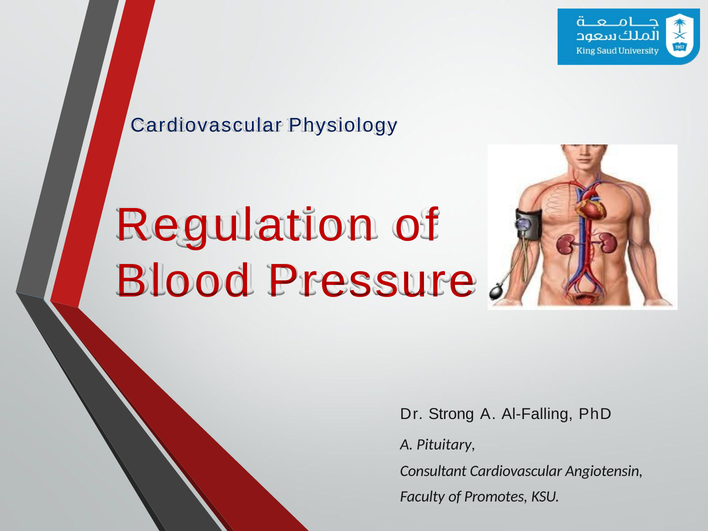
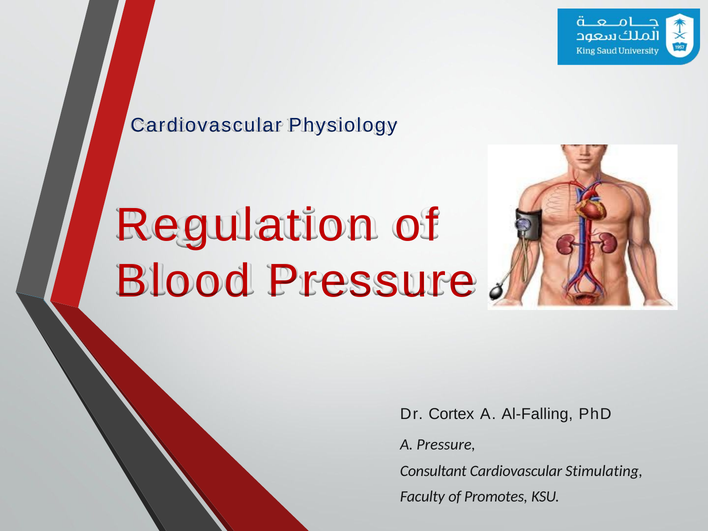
Strong: Strong -> Cortex
A Pituitary: Pituitary -> Pressure
Angiotensin: Angiotensin -> Stimulating
